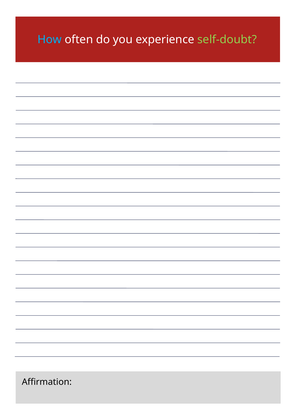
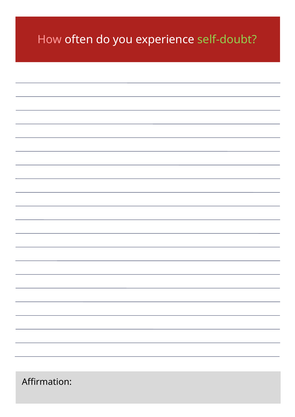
How colour: light blue -> pink
